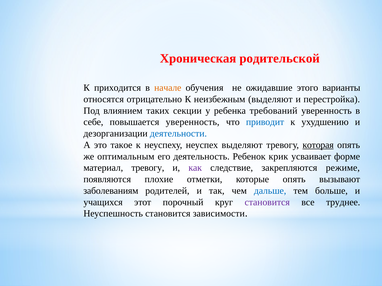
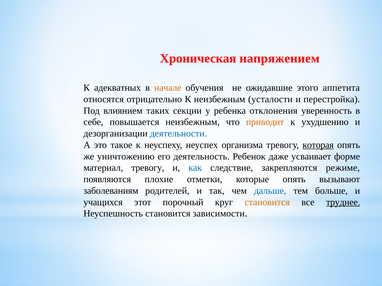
родительской: родительской -> напряжением
приходится: приходится -> адекватных
варианты: варианты -> аппетита
неизбежным выделяют: выделяют -> усталости
требований: требований -> отклонения
повышается уверенность: уверенность -> неизбежным
приводит colour: blue -> orange
неуспех выделяют: выделяют -> организма
оптимальным: оптимальным -> уничтожению
крик: крик -> даже
как colour: purple -> blue
становится at (267, 203) colour: purple -> orange
труднее underline: none -> present
